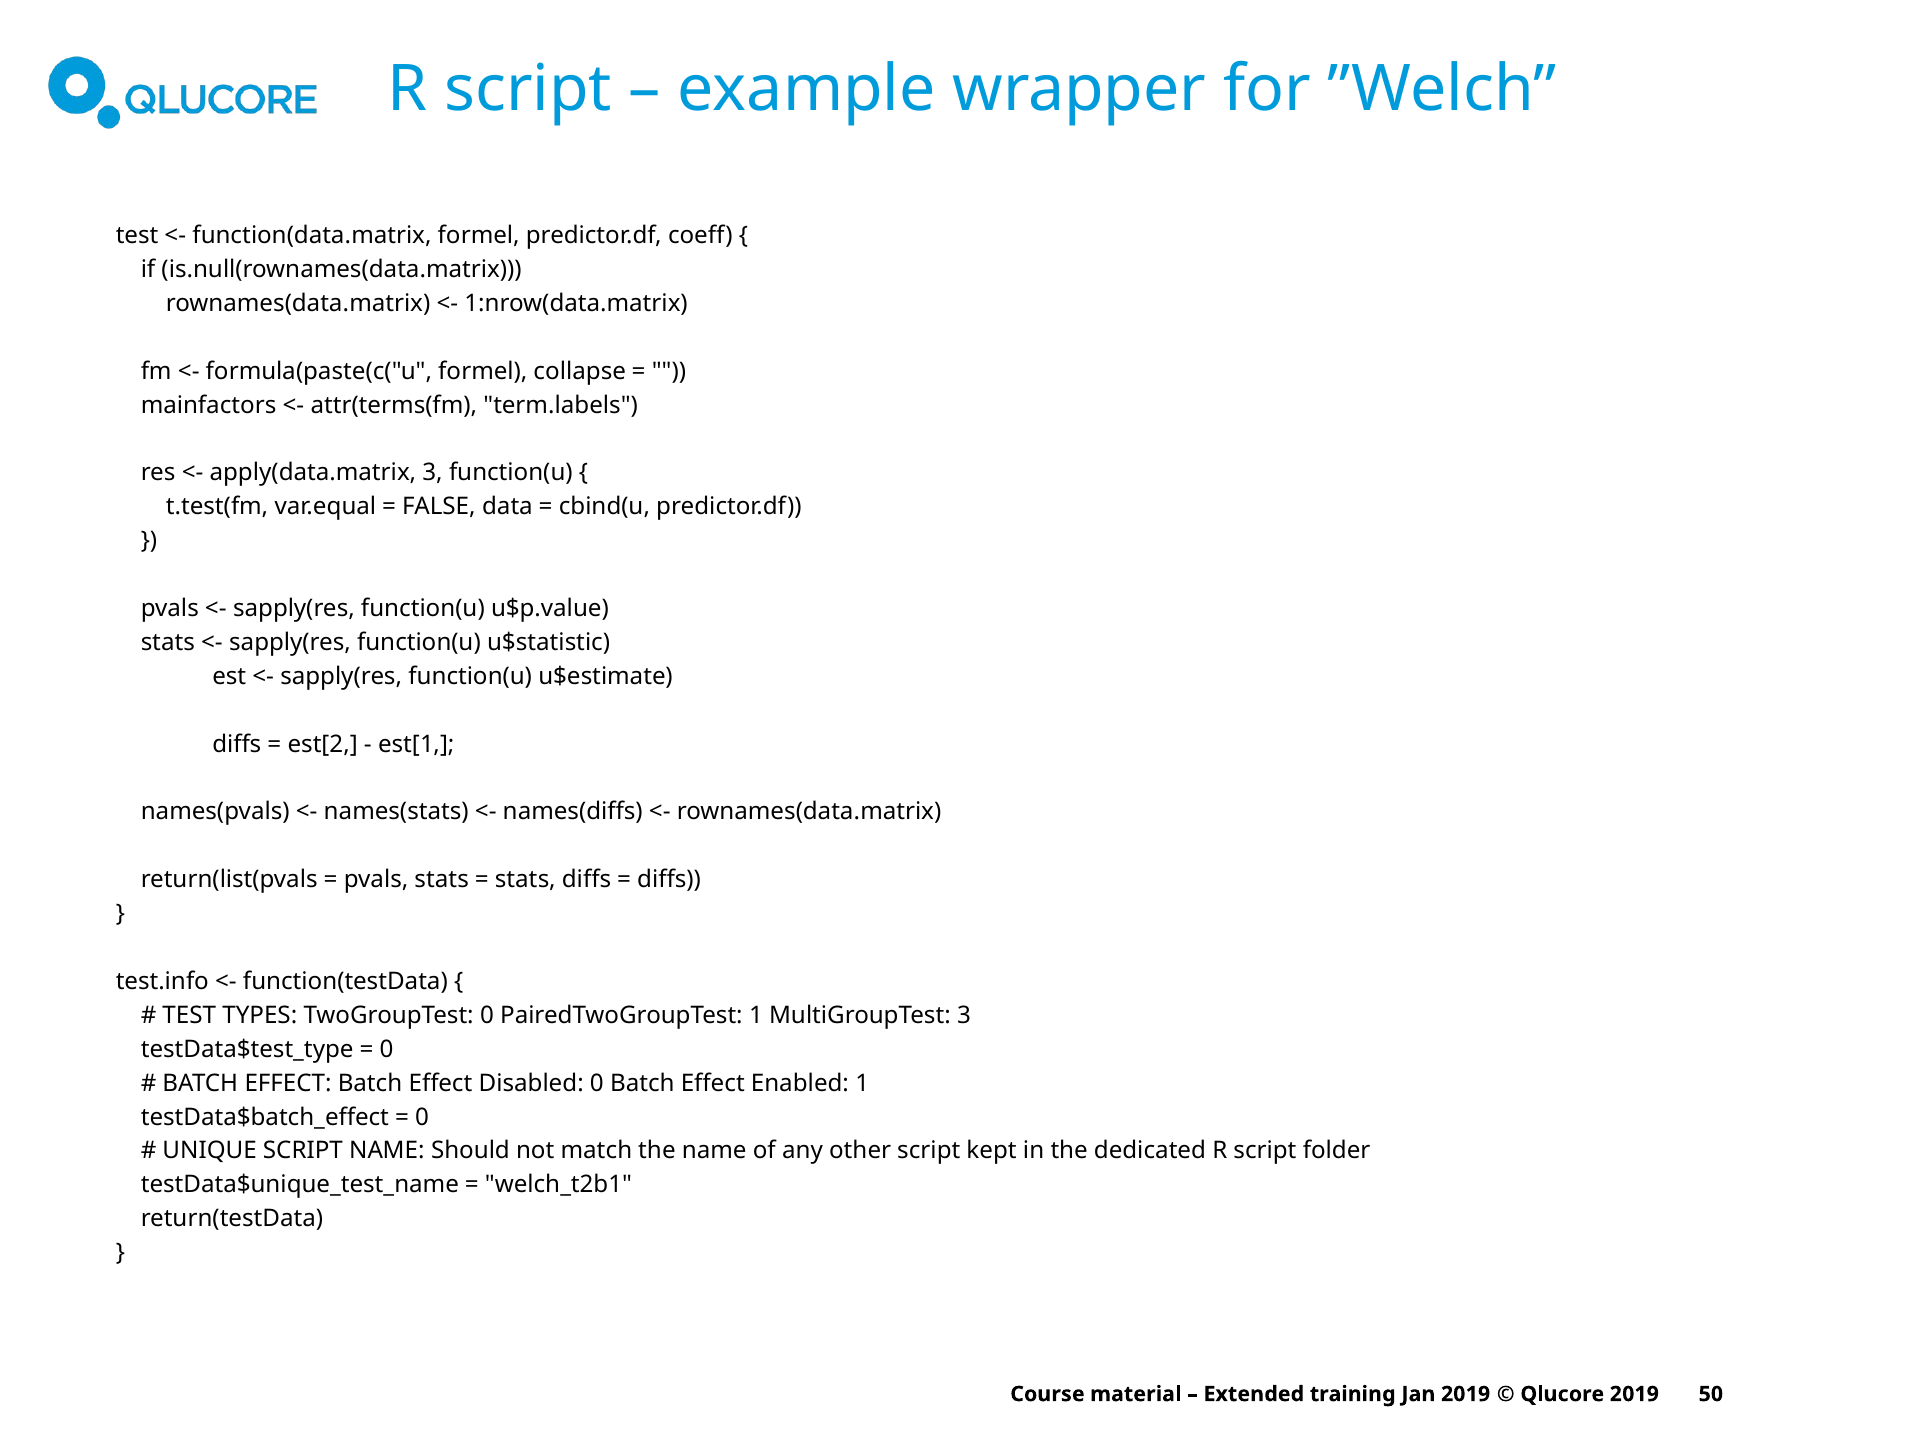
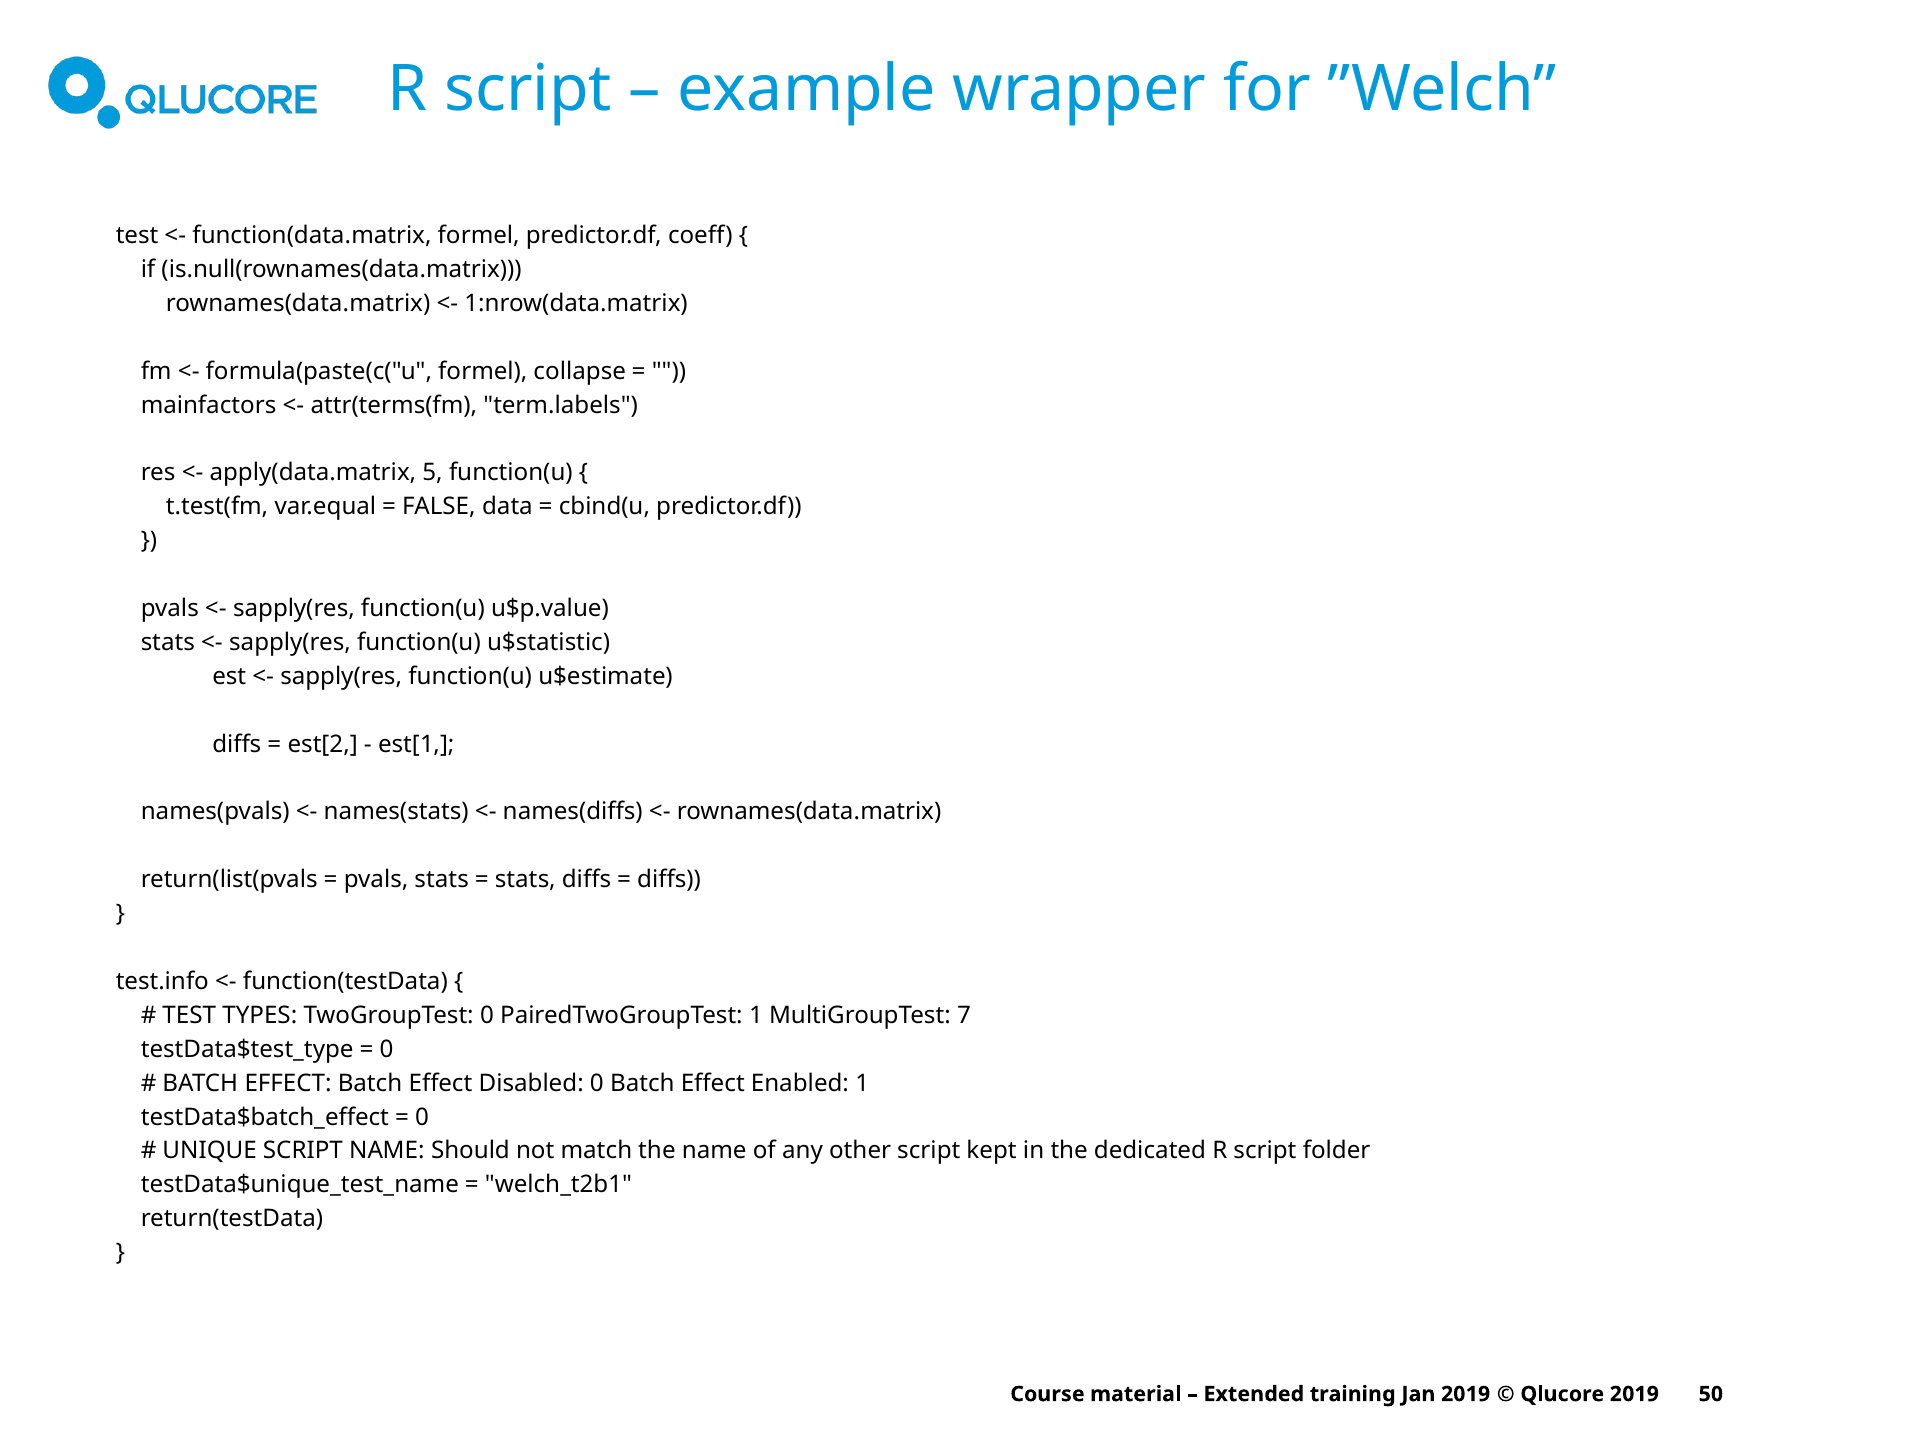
apply(data.matrix 3: 3 -> 5
MultiGroupTest 3: 3 -> 7
